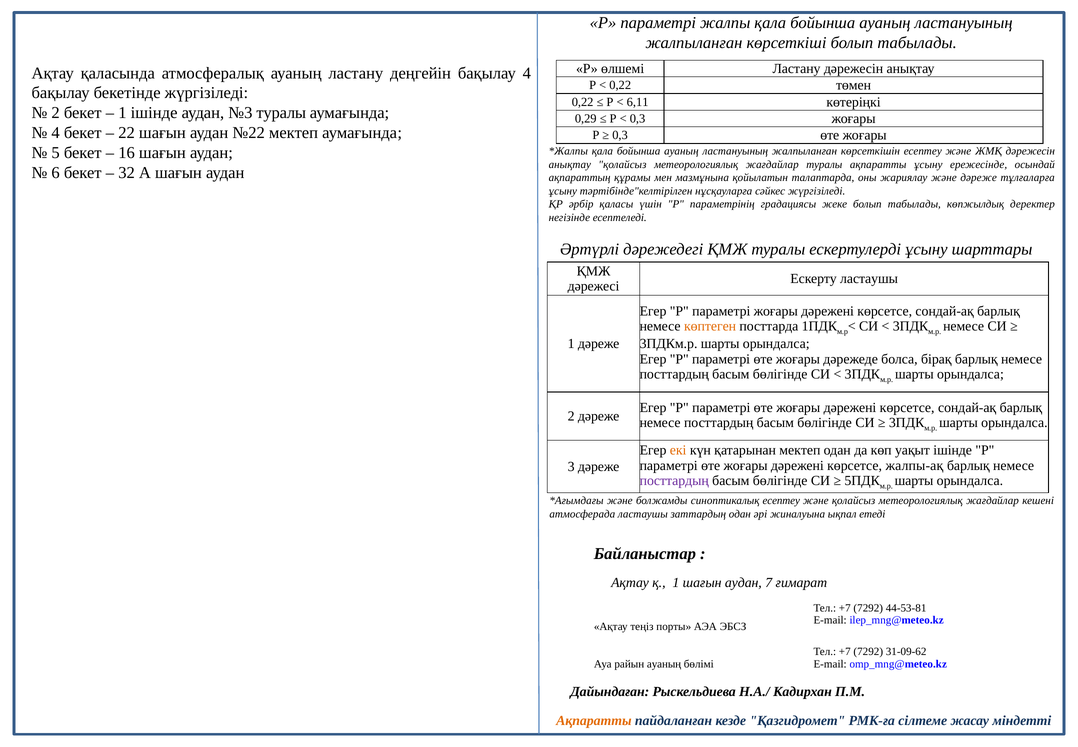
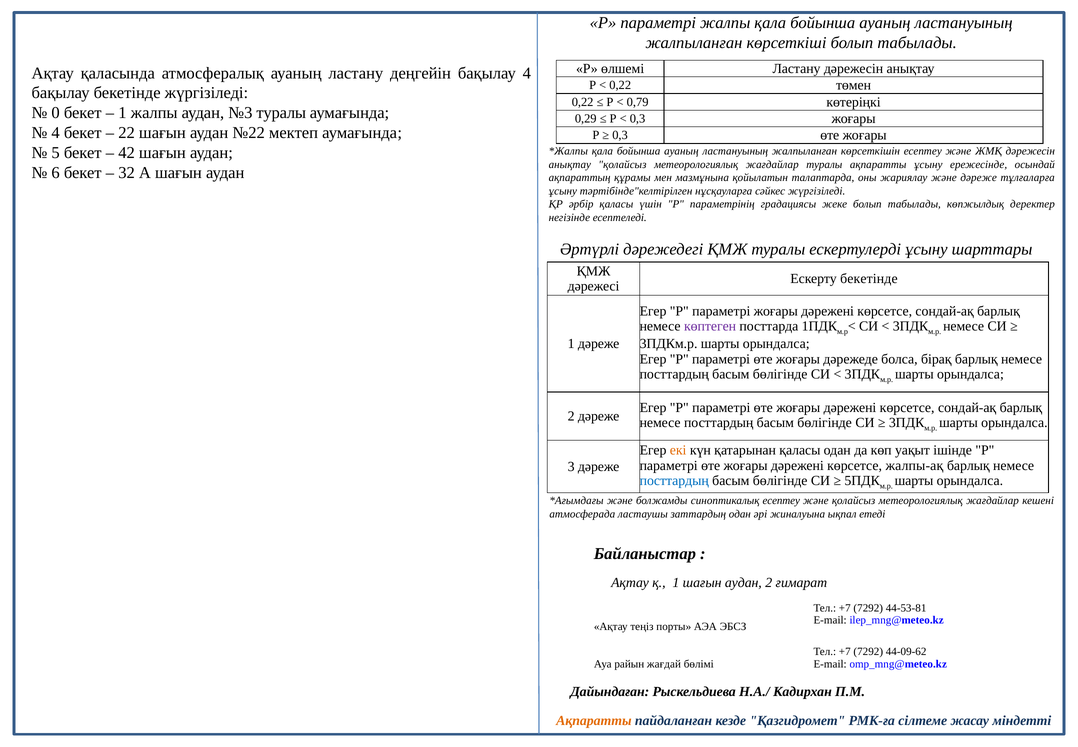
6,11: 6,11 -> 0,79
2 at (56, 113): 2 -> 0
1 ішінде: ішінде -> жалпы
16: 16 -> 42
Ескерту ластаушы: ластаушы -> бекетінде
көптеген colour: orange -> purple
қатарынан мектеп: мектеп -> қаласы
посттардың at (674, 480) colour: purple -> blue
аудан 7: 7 -> 2
31-09-62: 31-09-62 -> 44-09-62
райын ауаның: ауаның -> жағдай
